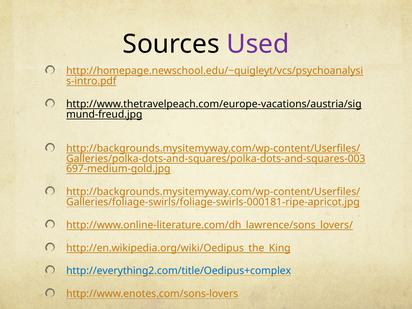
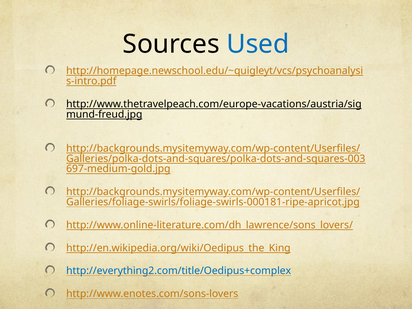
Used colour: purple -> blue
